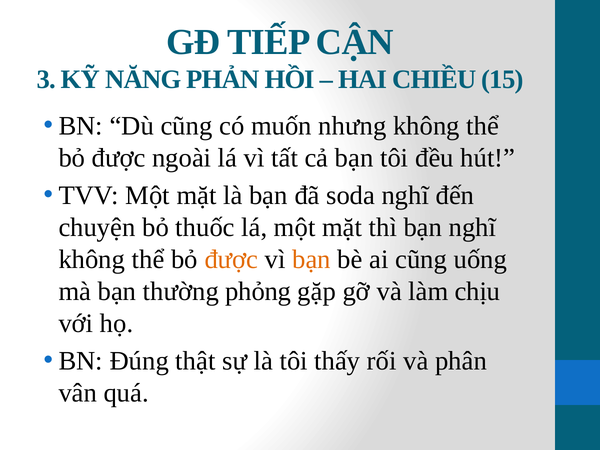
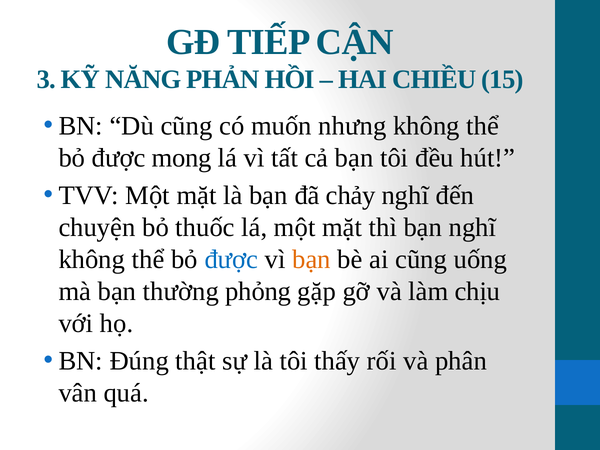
ngoài: ngoài -> mong
soda: soda -> chảy
được at (231, 259) colour: orange -> blue
